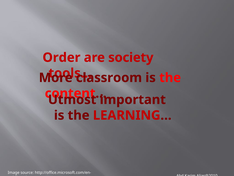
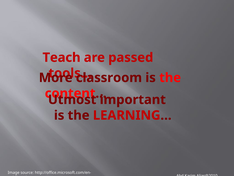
Order: Order -> Teach
society: society -> passed
